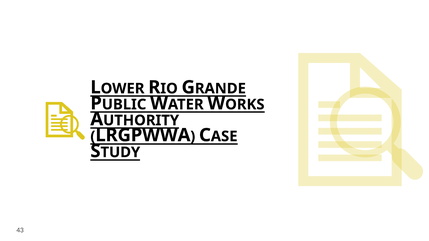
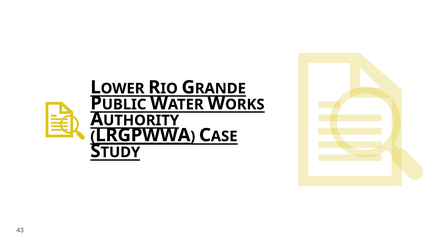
LRGPWWA underline: none -> present
